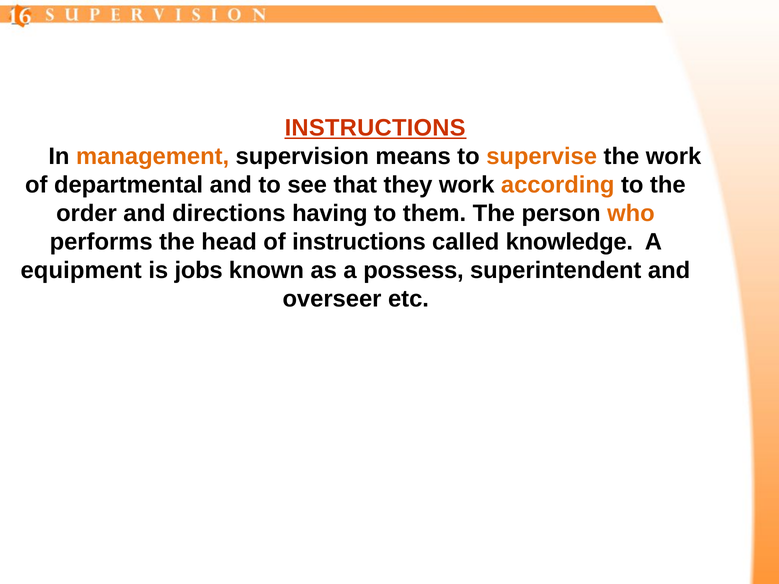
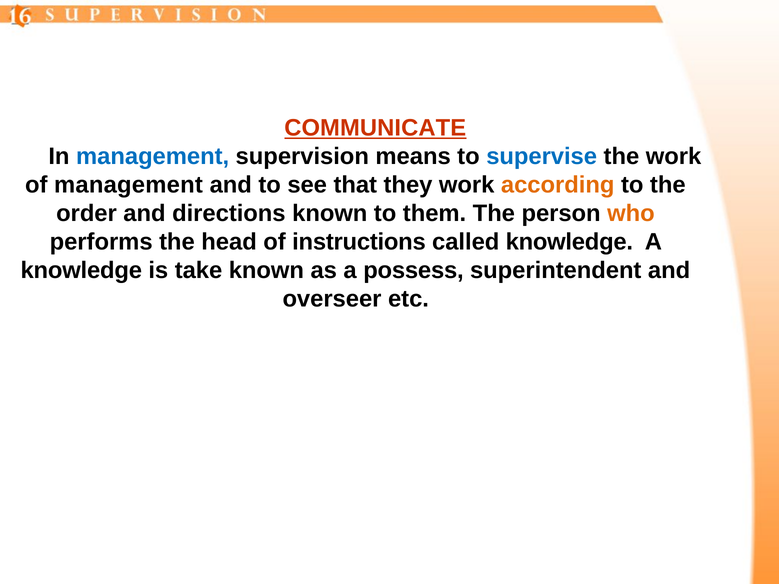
INSTRUCTIONS at (375, 128): INSTRUCTIONS -> COMMUNICATE
management at (153, 156) colour: orange -> blue
supervise colour: orange -> blue
of departmental: departmental -> management
directions having: having -> known
equipment at (81, 271): equipment -> knowledge
jobs: jobs -> take
